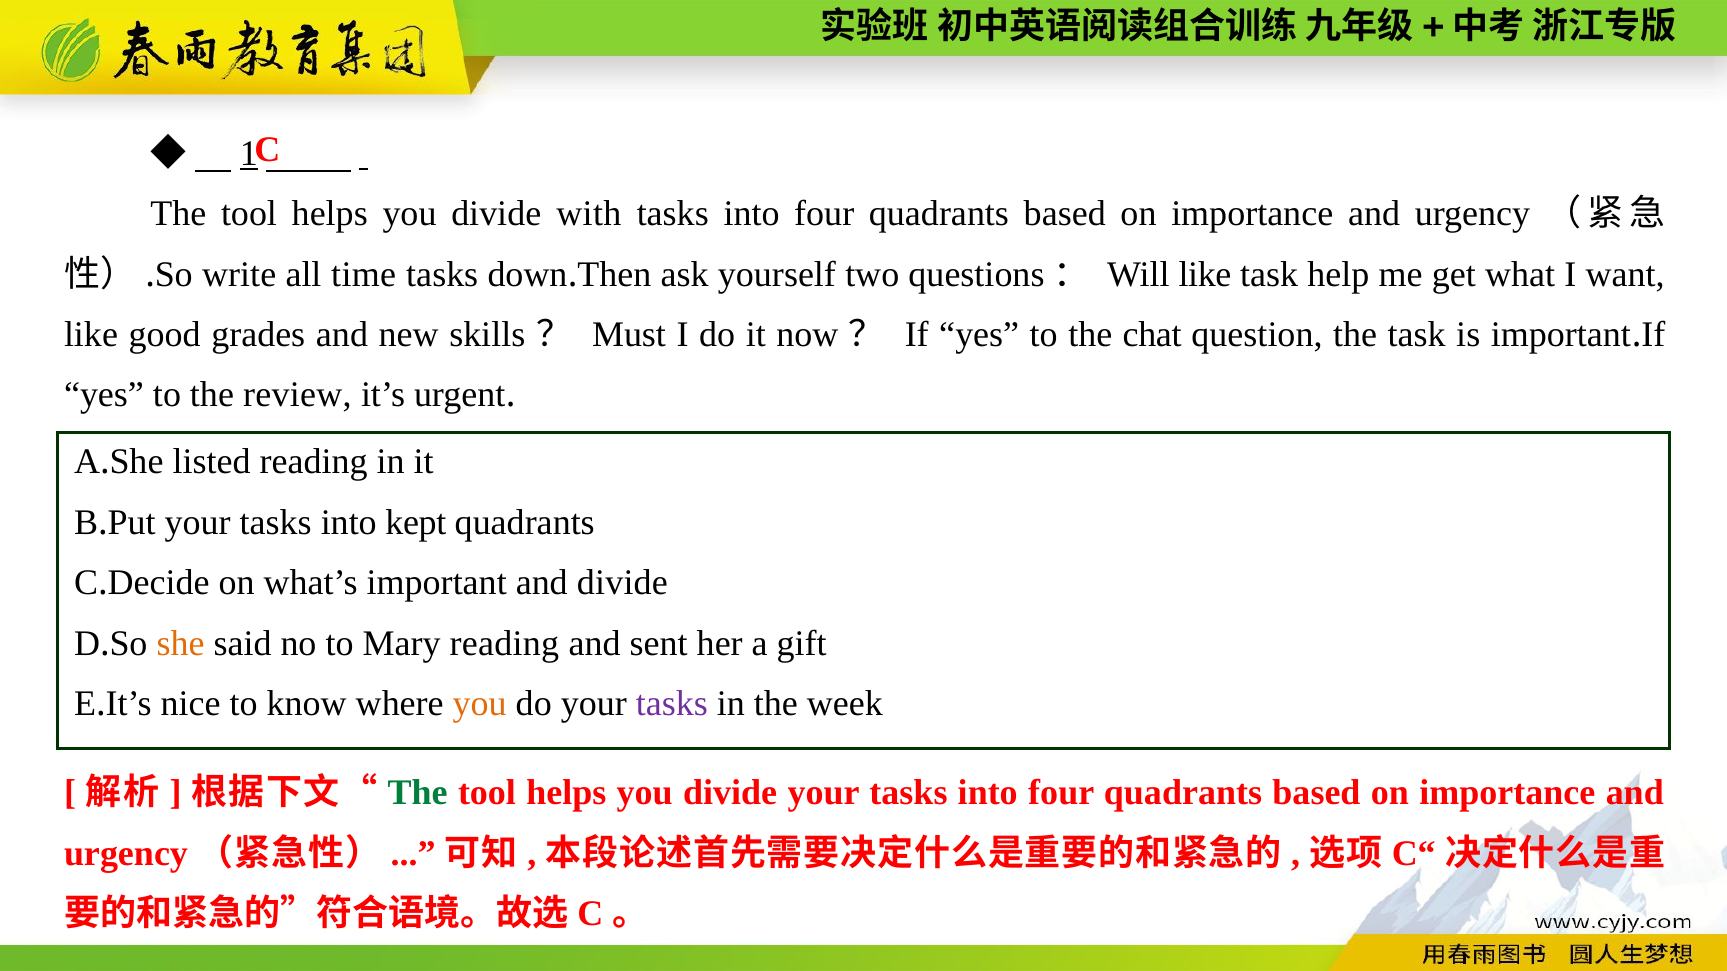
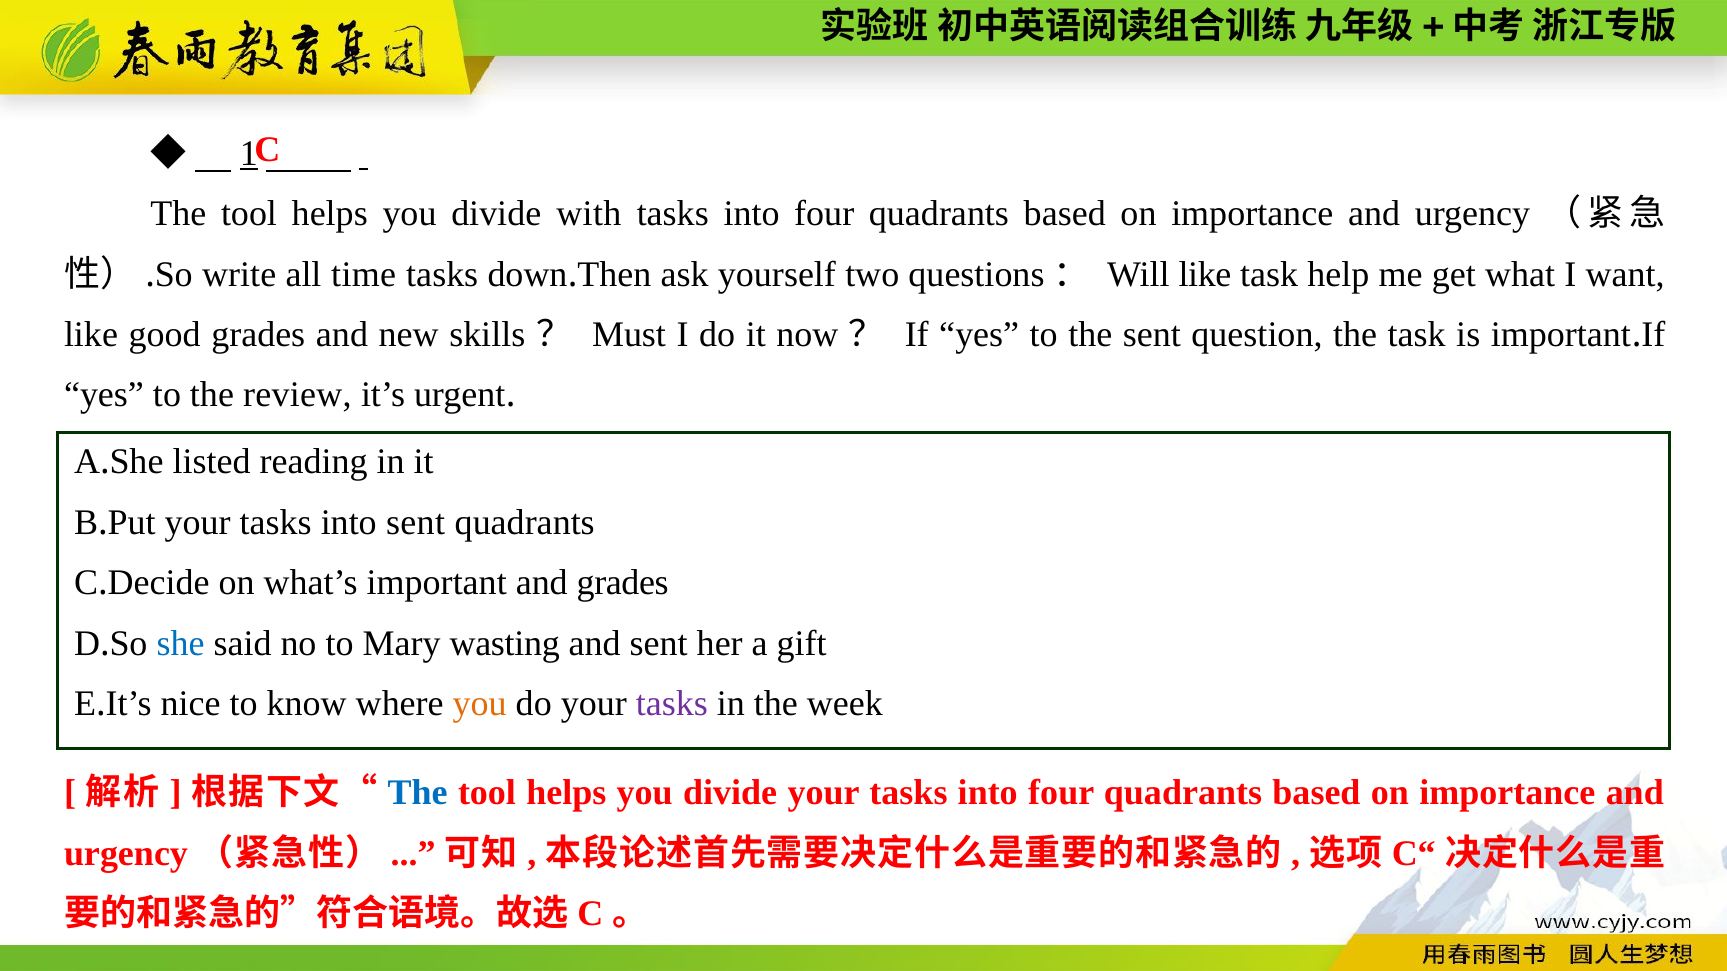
the chat: chat -> sent
into kept: kept -> sent
and divide: divide -> grades
she at (181, 644) colour: orange -> blue
Mary reading: reading -> wasting
The at (418, 793) colour: green -> blue
